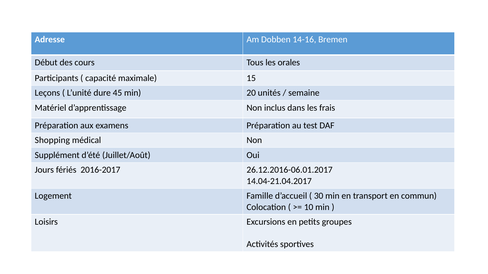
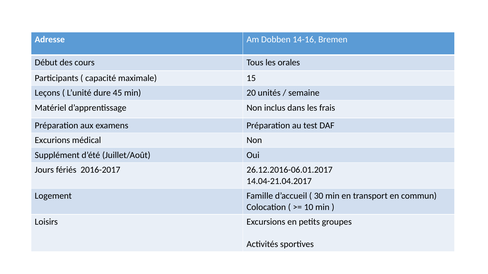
Shopping: Shopping -> Excurions
